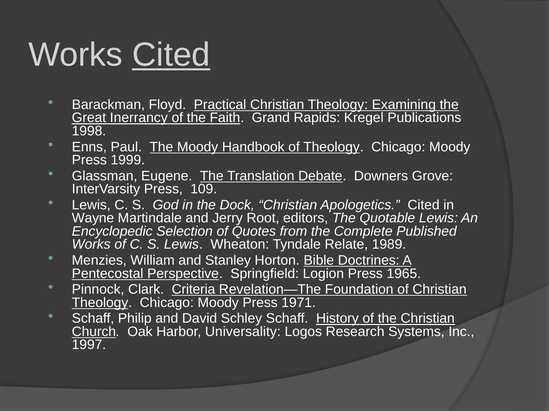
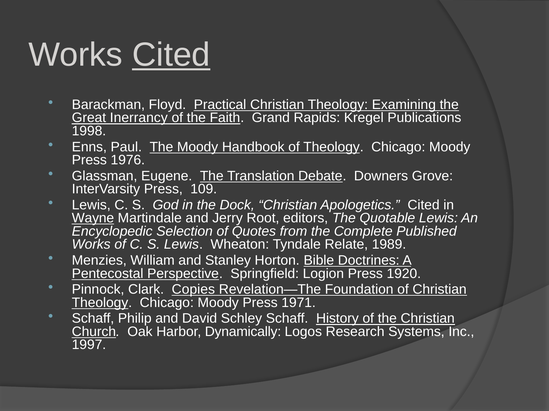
1999: 1999 -> 1976
Wayne underline: none -> present
1965: 1965 -> 1920
Criteria: Criteria -> Copies
Universality: Universality -> Dynamically
